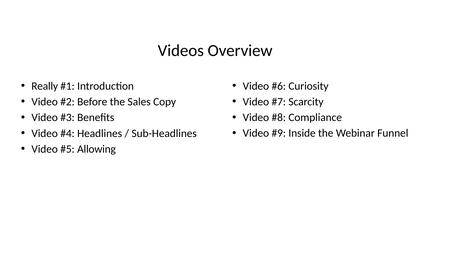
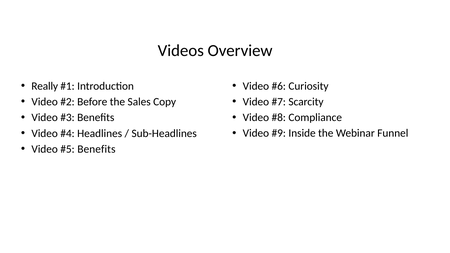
Allowing at (97, 149): Allowing -> Benefits
